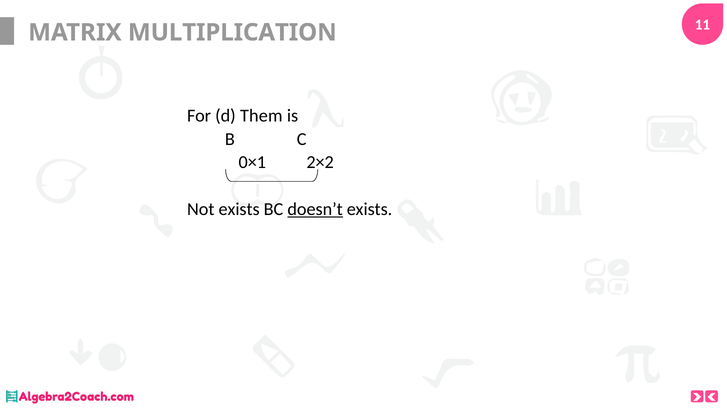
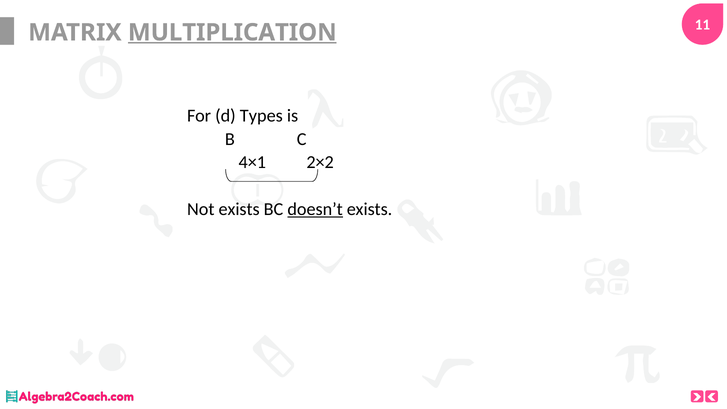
MULTIPLICATION underline: none -> present
Them: Them -> Types
0×1: 0×1 -> 4×1
